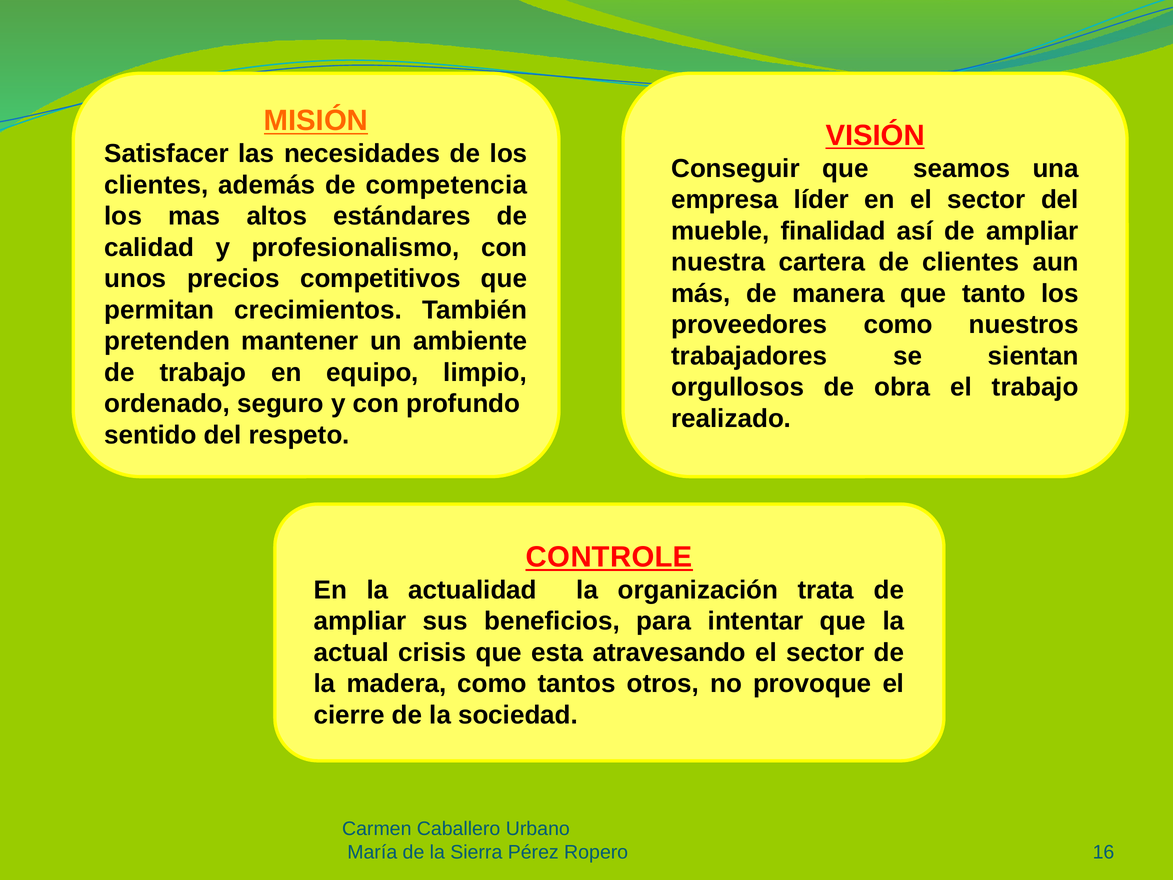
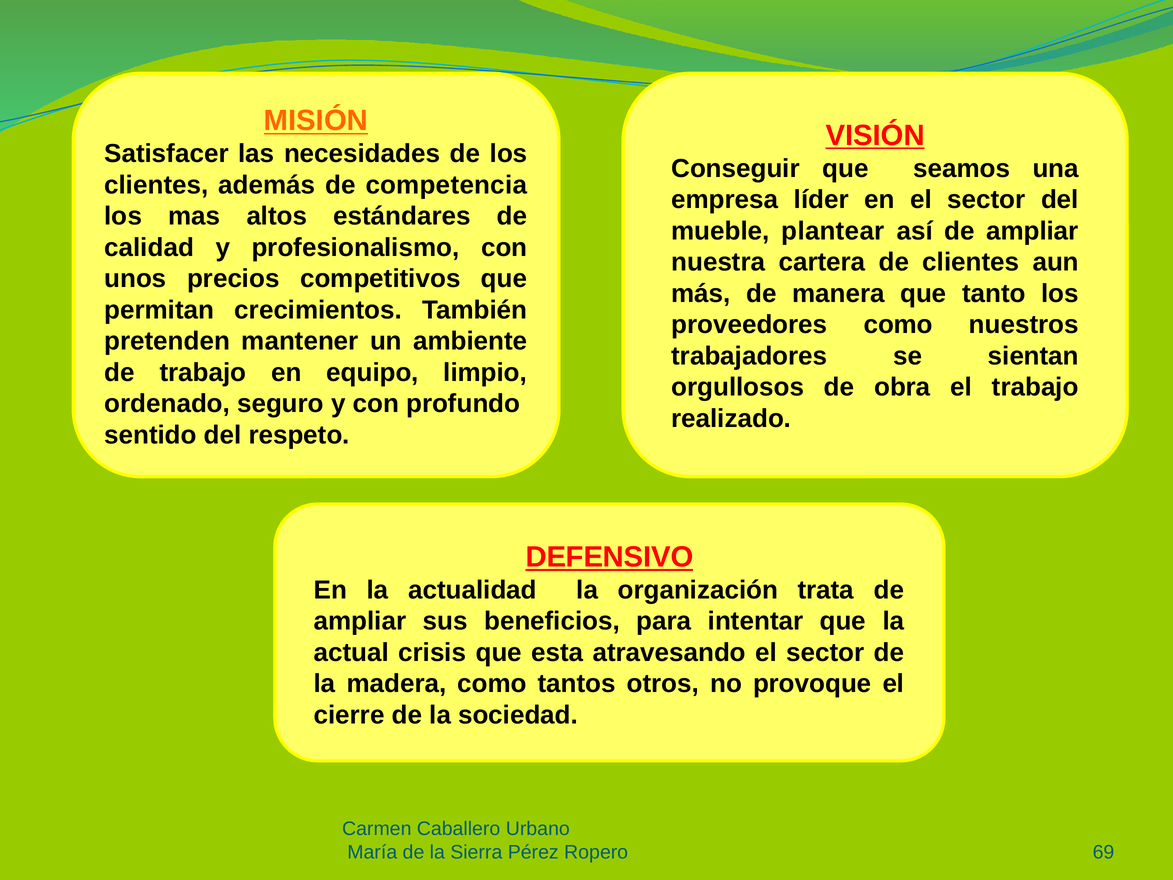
finalidad: finalidad -> plantear
CONTROLE: CONTROLE -> DEFENSIVO
16: 16 -> 69
